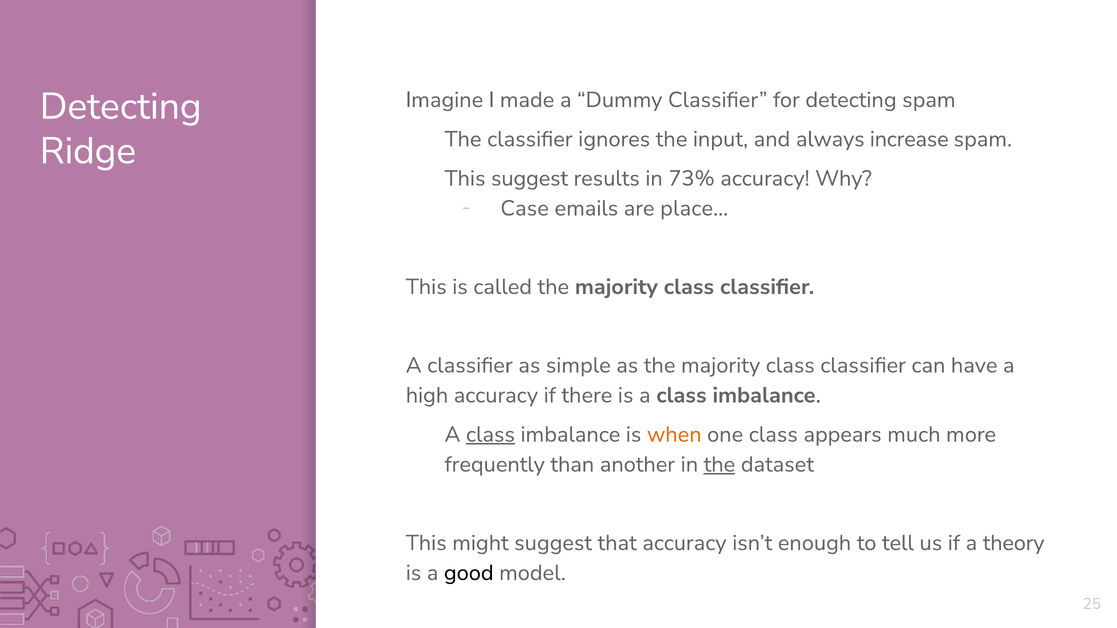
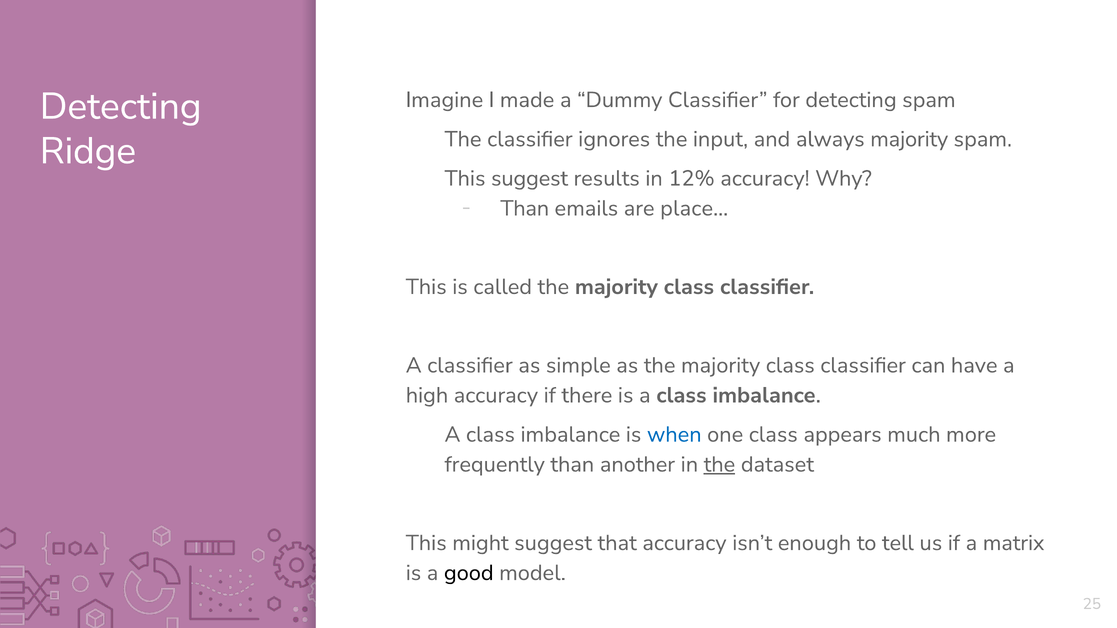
always increase: increase -> majority
73%: 73% -> 12%
Case at (525, 208): Case -> Than
class at (490, 435) underline: present -> none
when colour: orange -> blue
theory: theory -> matrix
